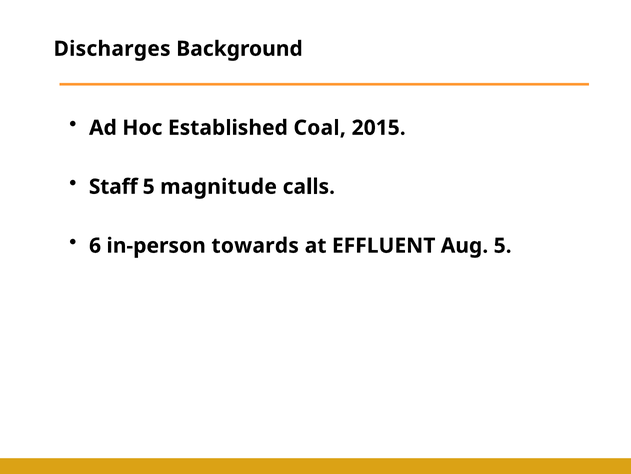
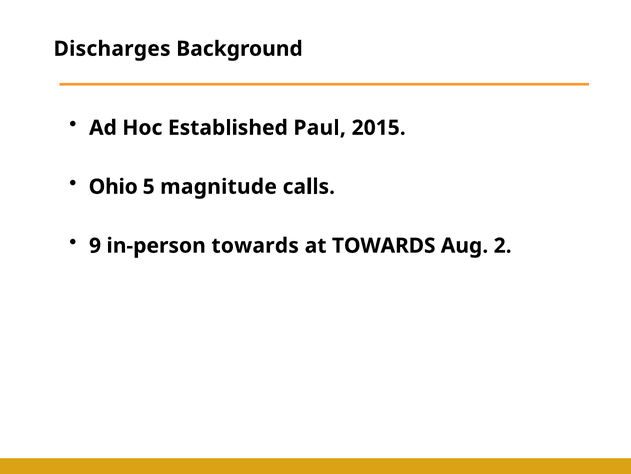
Coal: Coal -> Paul
Staff: Staff -> Ohio
6: 6 -> 9
at EFFLUENT: EFFLUENT -> TOWARDS
Aug 5: 5 -> 2
